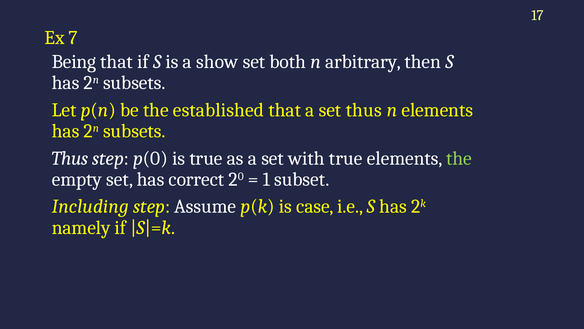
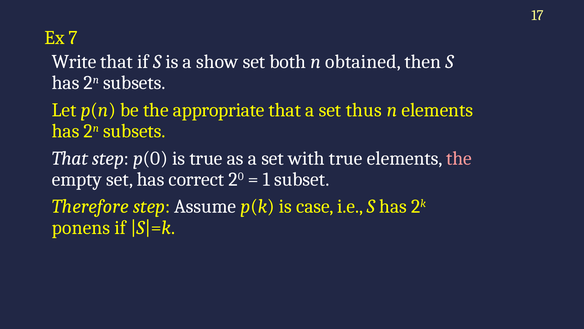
Being: Being -> Write
arbitrary: arbitrary -> obtained
established: established -> appropriate
Thus at (70, 158): Thus -> That
the at (459, 158) colour: light green -> pink
Including: Including -> Therefore
namely: namely -> ponens
